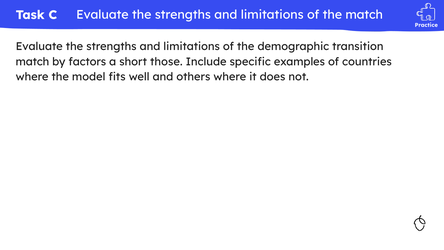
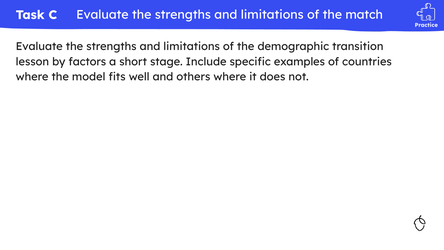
match at (32, 62): match -> lesson
those: those -> stage
